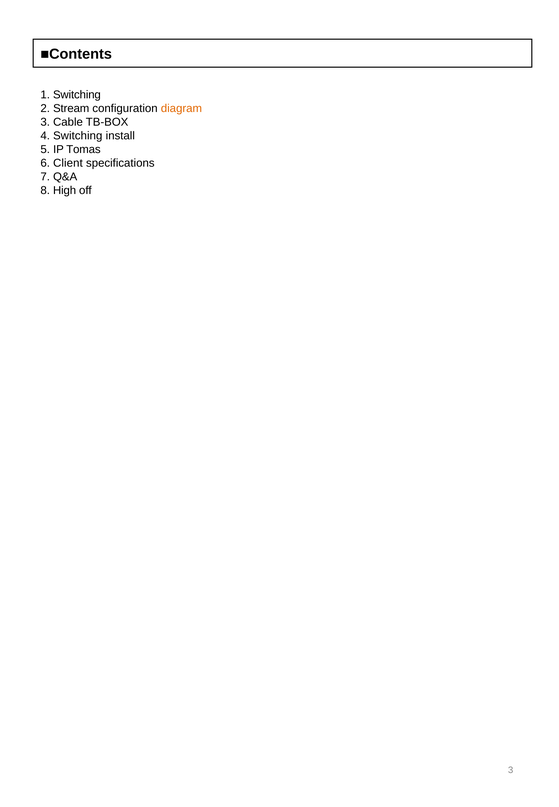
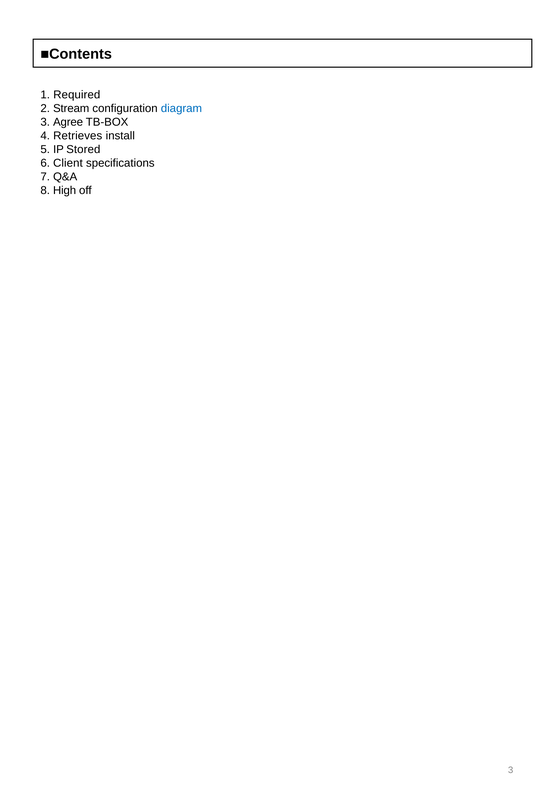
1 Switching: Switching -> Required
diagram colour: orange -> blue
Cable: Cable -> Agree
4 Switching: Switching -> Retrieves
Tomas: Tomas -> Stored
